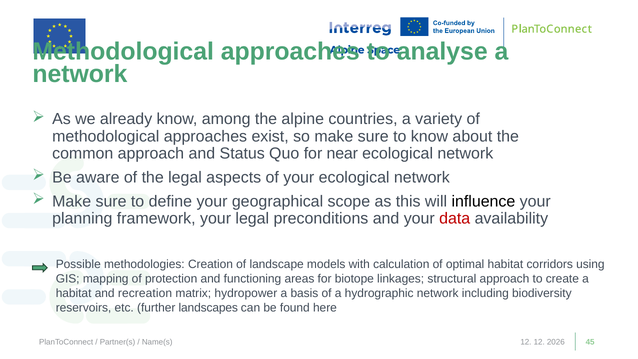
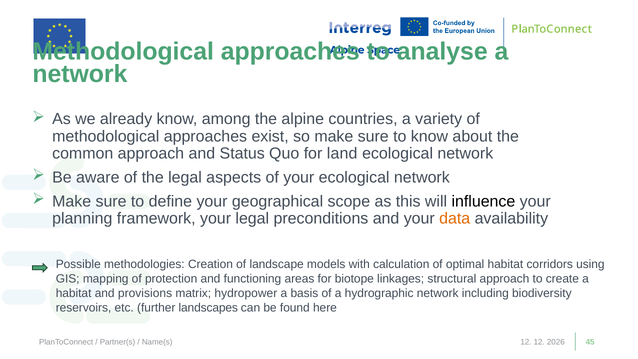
near: near -> land
data colour: red -> orange
recreation: recreation -> provisions
